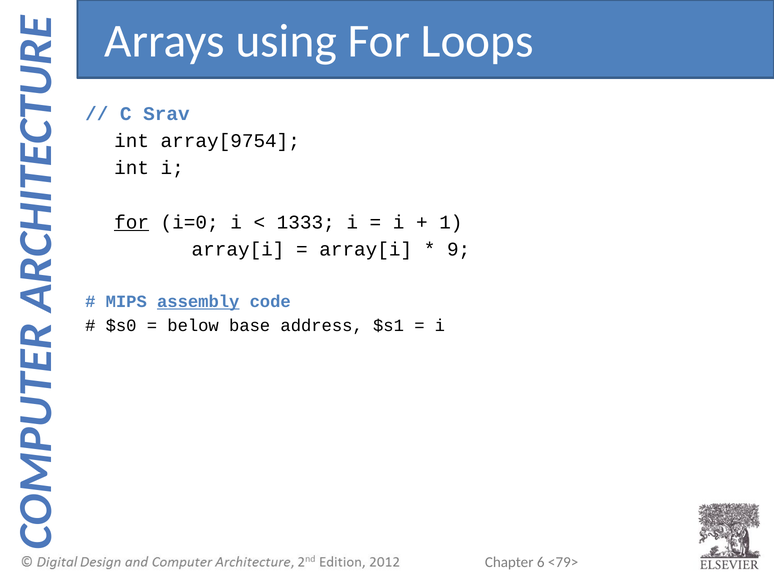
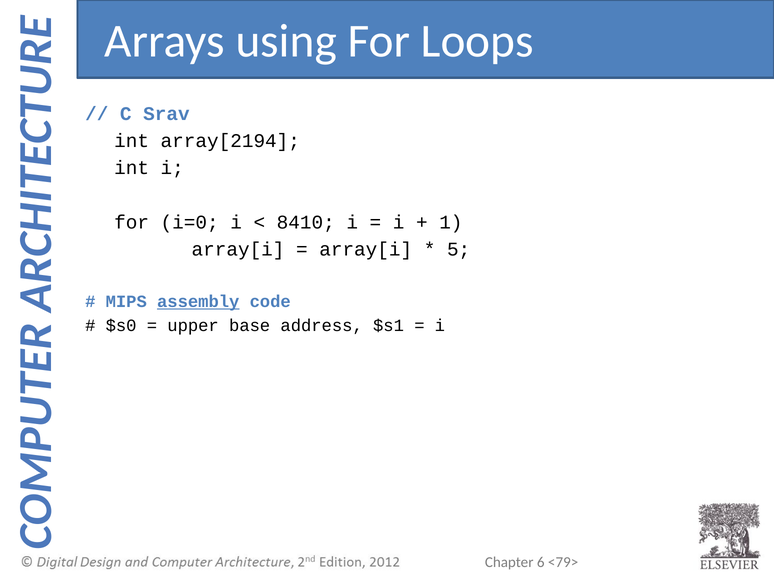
array[9754: array[9754 -> array[2194
for at (132, 222) underline: present -> none
1333: 1333 -> 8410
9: 9 -> 5
below: below -> upper
